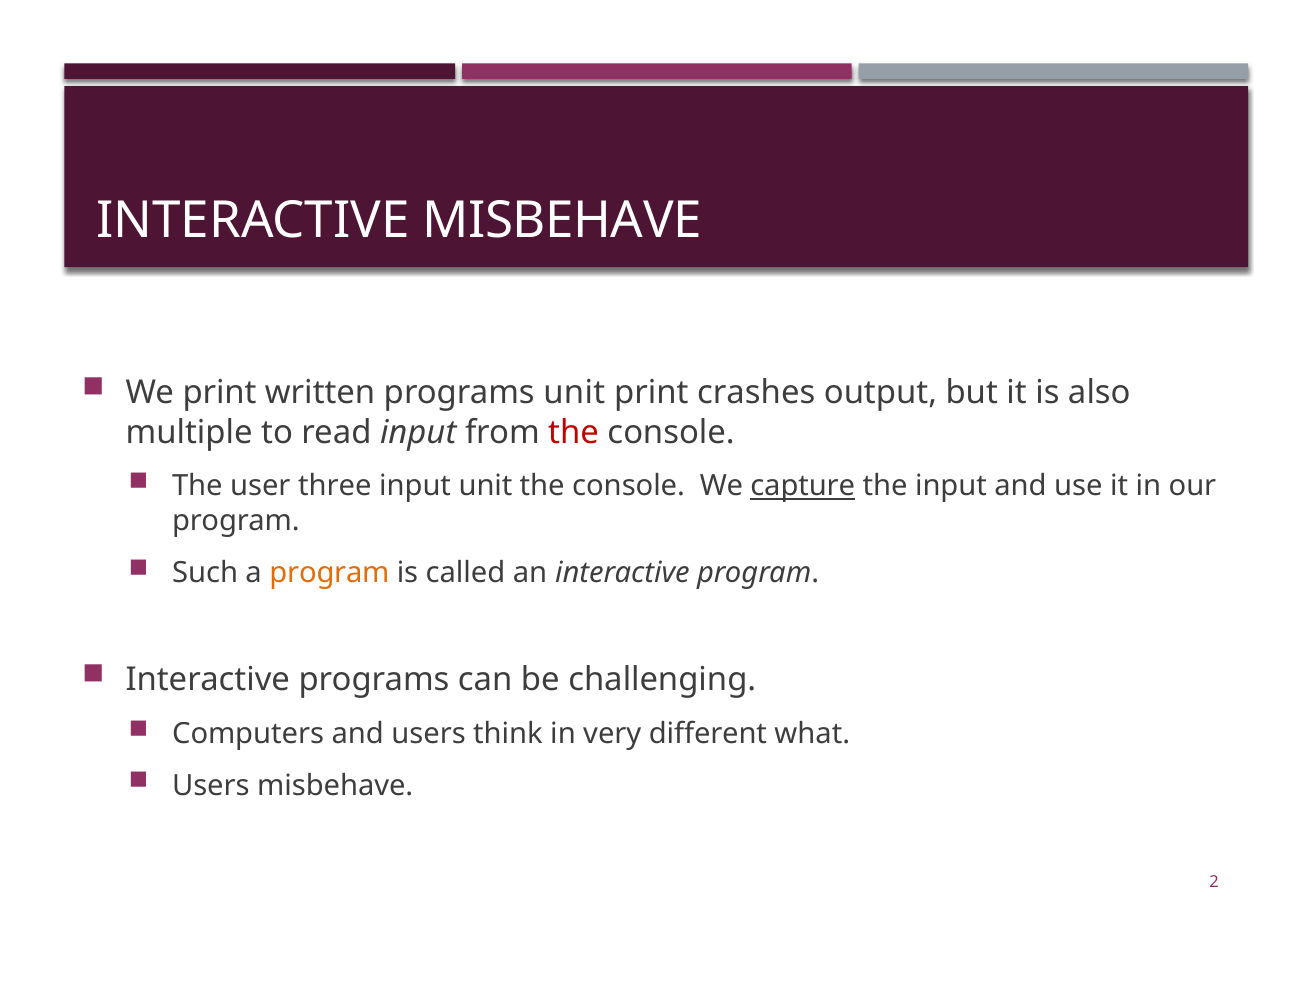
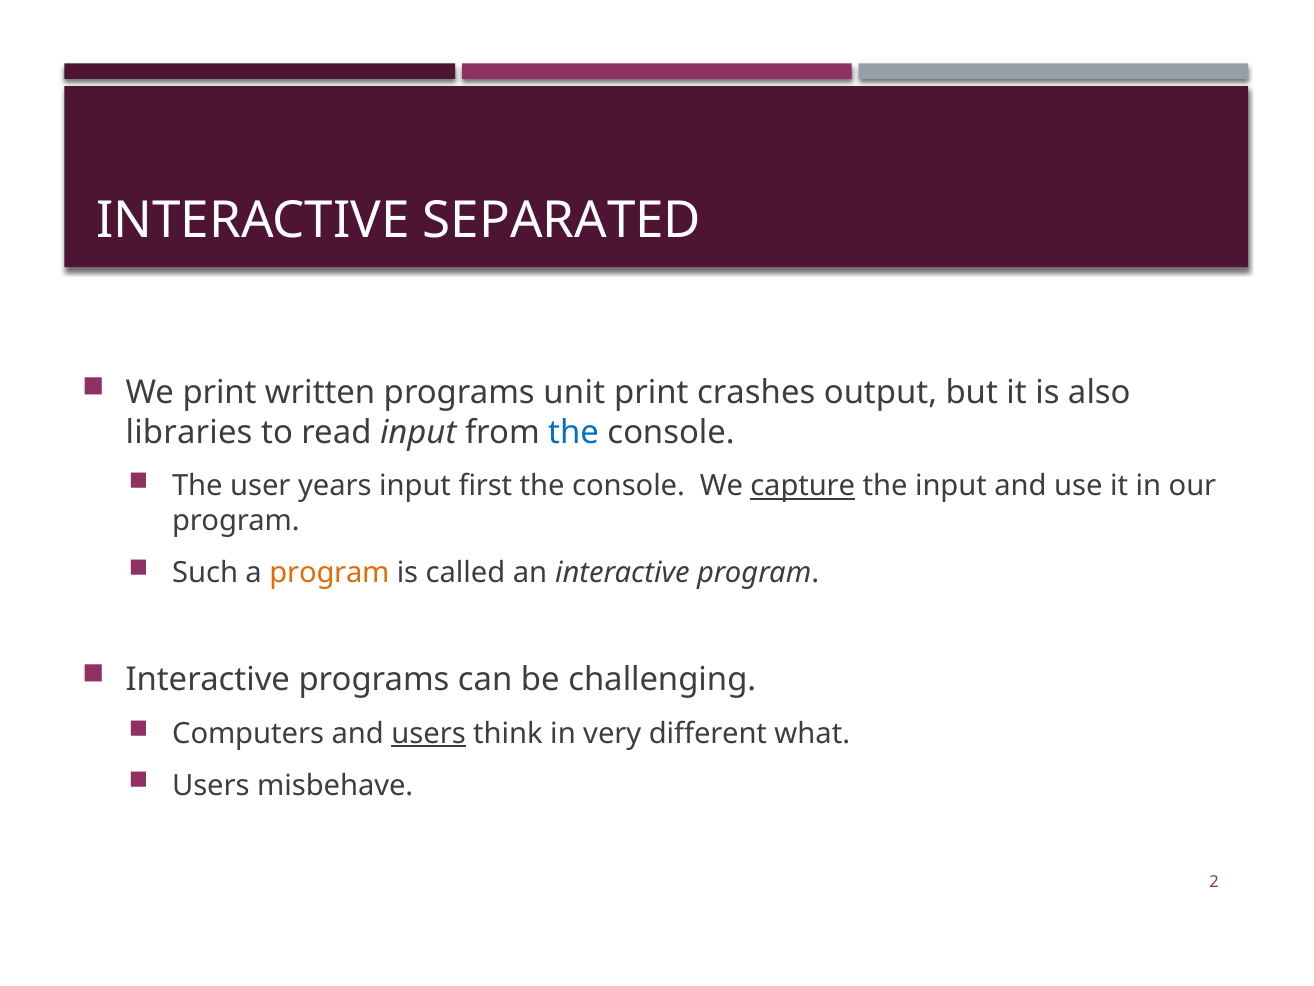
INTERACTIVE MISBEHAVE: MISBEHAVE -> SEPARATED
multiple: multiple -> libraries
the at (574, 432) colour: red -> blue
three: three -> years
input unit: unit -> first
users at (429, 733) underline: none -> present
